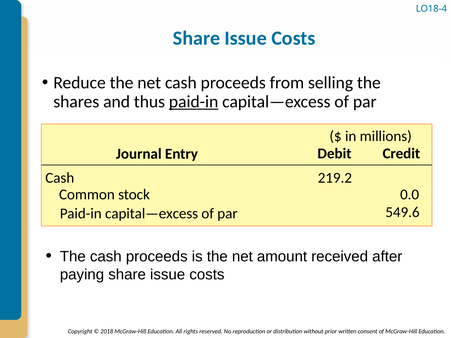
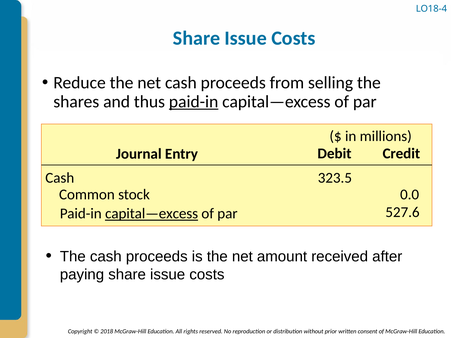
219.2: 219.2 -> 323.5
capital—excess at (152, 214) underline: none -> present
549.6: 549.6 -> 527.6
